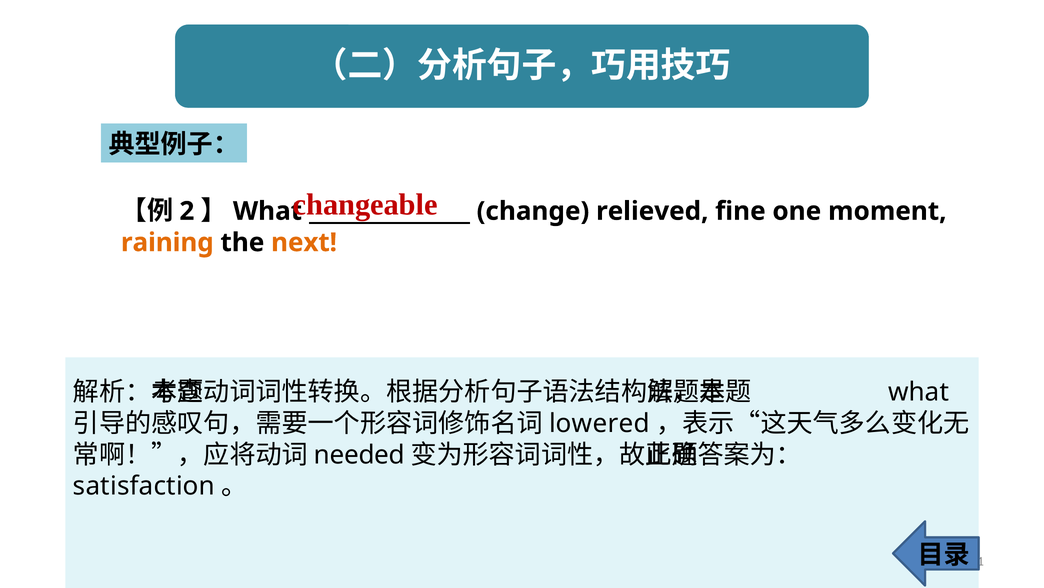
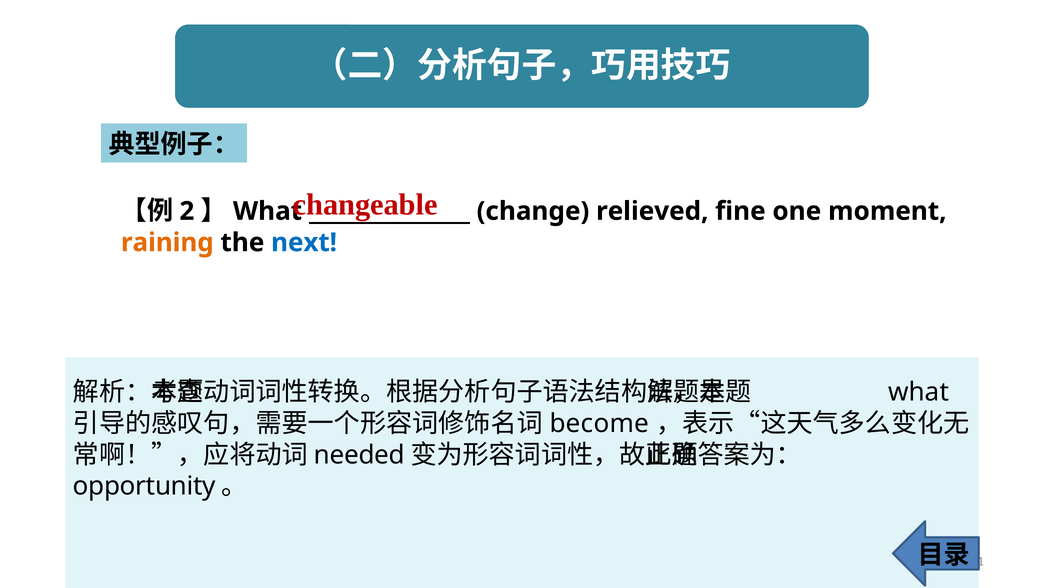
next colour: orange -> blue
lowered: lowered -> become
satisfaction: satisfaction -> opportunity
